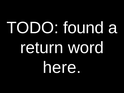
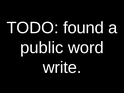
return: return -> public
here: here -> write
